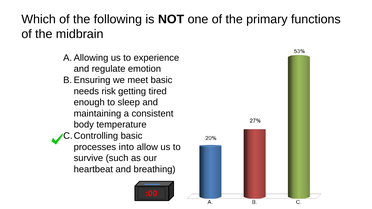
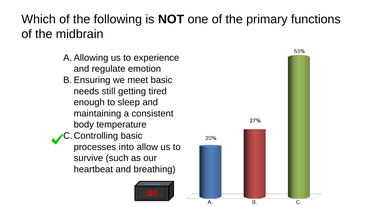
risk: risk -> still
